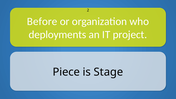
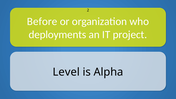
Piece: Piece -> Level
Stage: Stage -> Alpha
